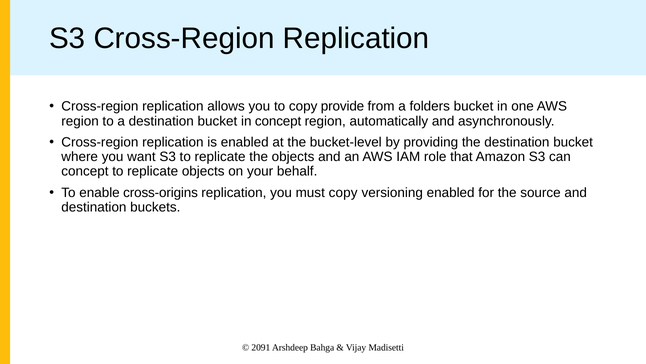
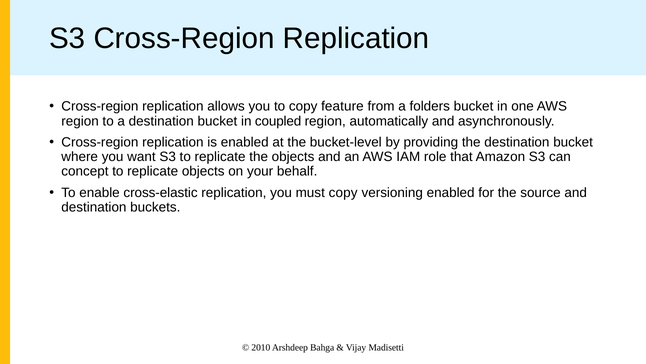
provide: provide -> feature
in concept: concept -> coupled
cross-origins: cross-origins -> cross-elastic
2091: 2091 -> 2010
